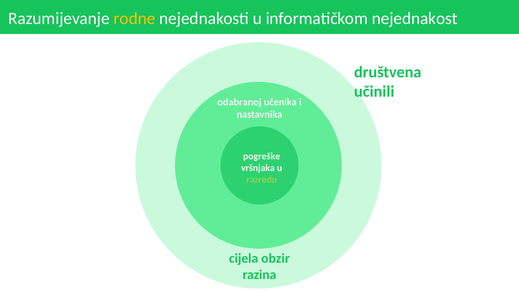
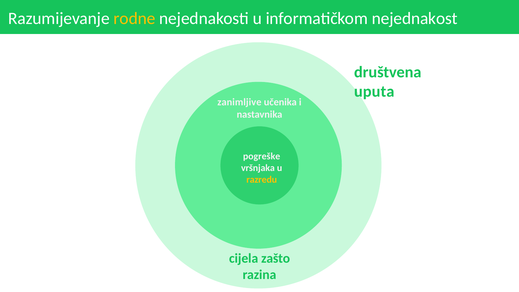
učinili: učinili -> uputa
odabranoj: odabranoj -> zanimljive
razredu colour: light green -> yellow
obzir: obzir -> zašto
